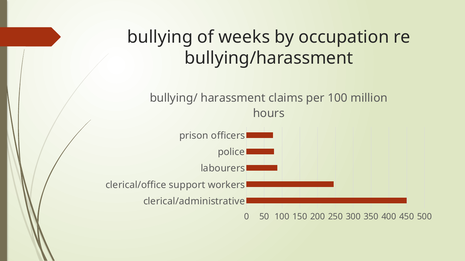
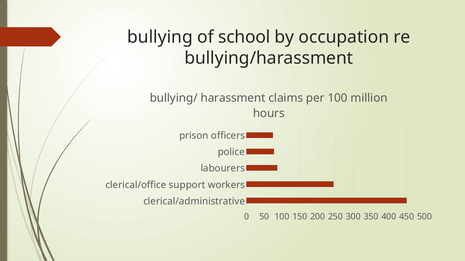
weeks: weeks -> school
